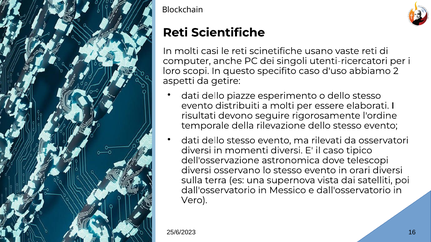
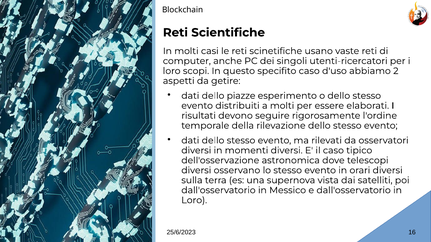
Vero at (194, 201): Vero -> Loro
